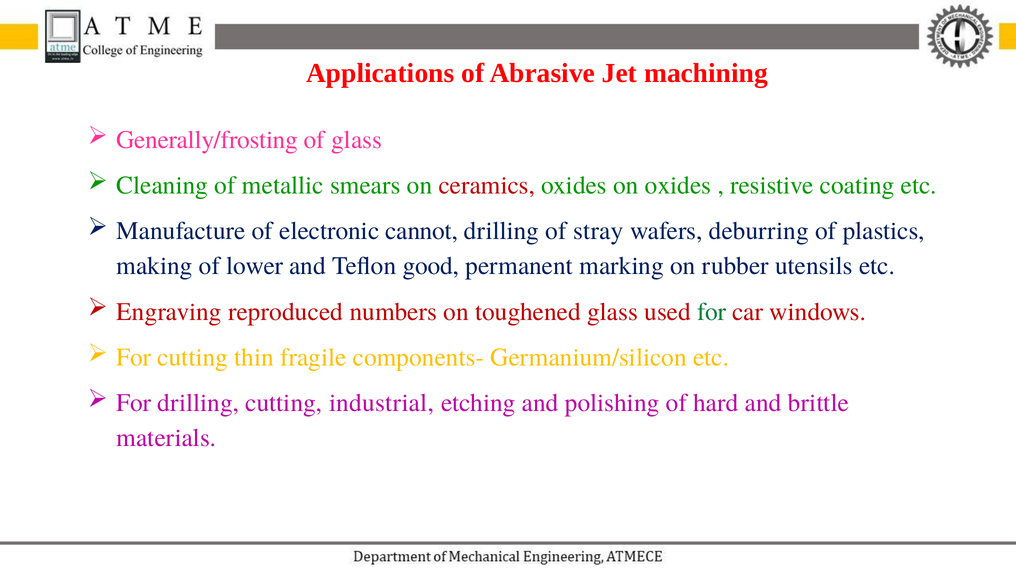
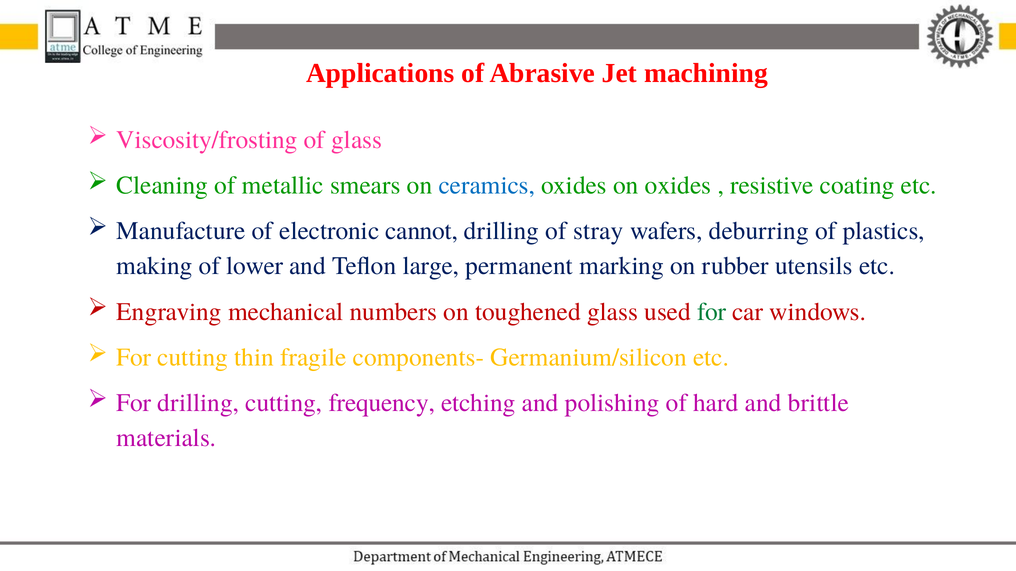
Generally/frosting: Generally/frosting -> Viscosity/frosting
ceramics colour: red -> blue
good: good -> large
reproduced: reproduced -> mechanical
industrial: industrial -> frequency
